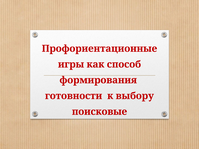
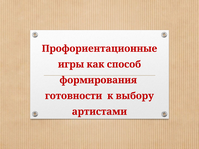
поисковые: поисковые -> артистами
